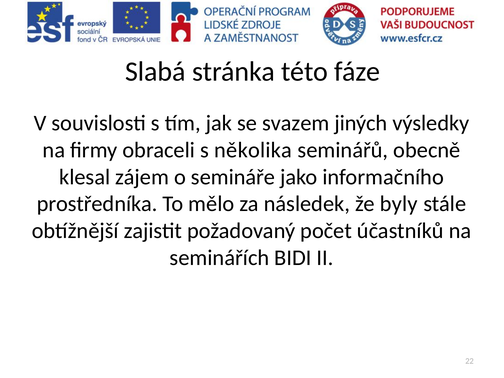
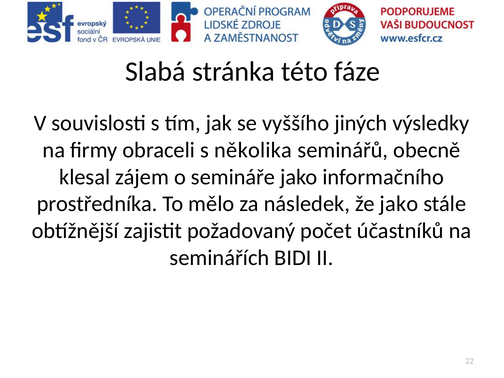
svazem: svazem -> vyššího
že byly: byly -> jako
